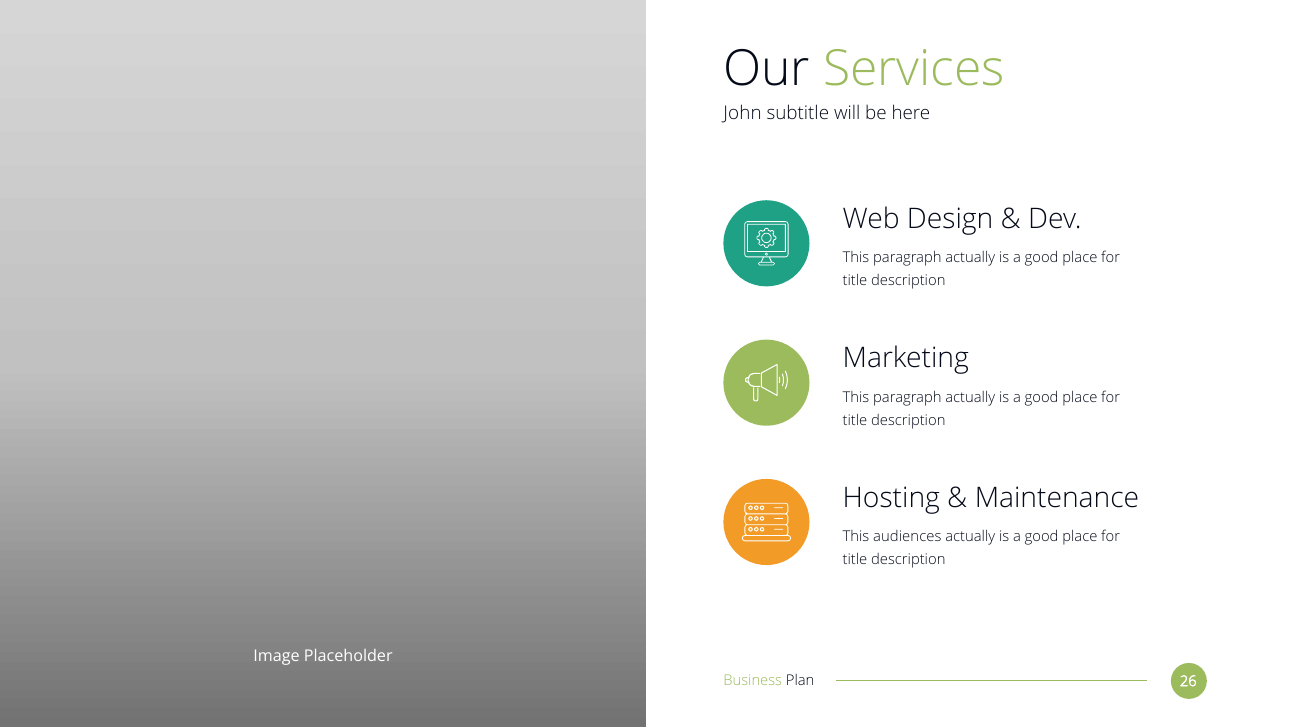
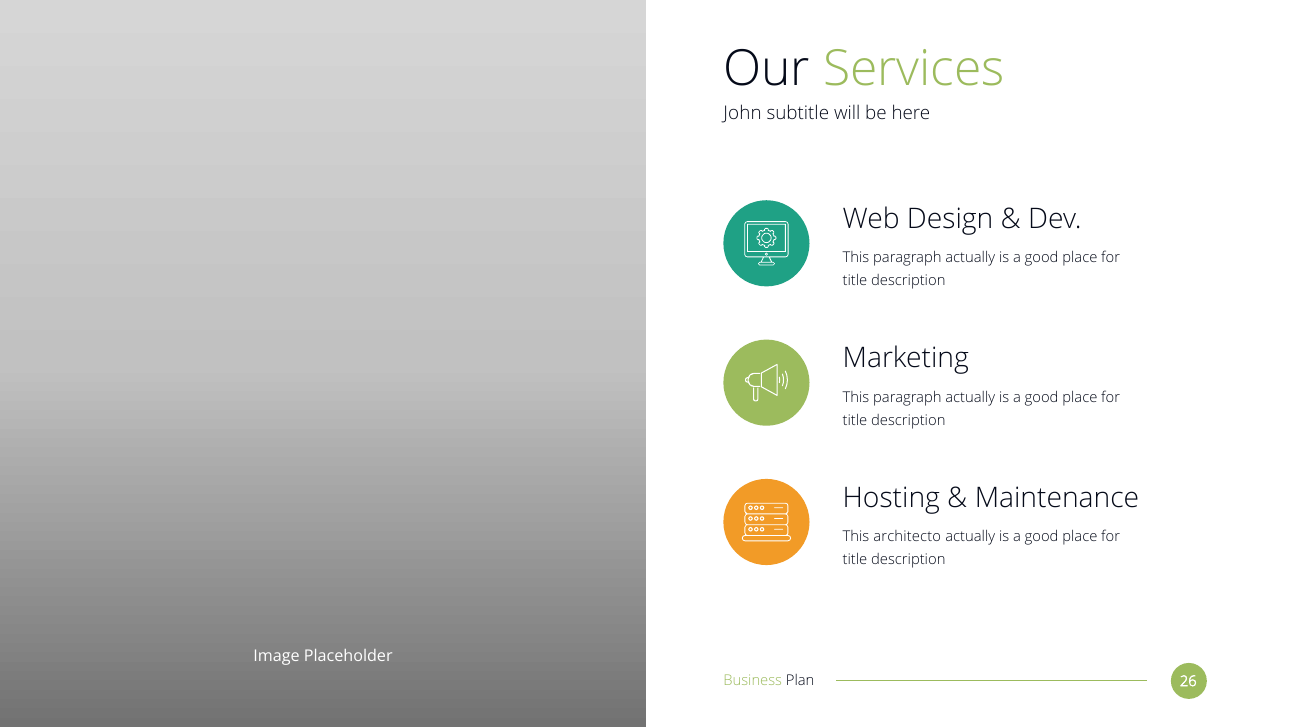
audiences: audiences -> architecto
